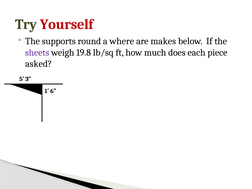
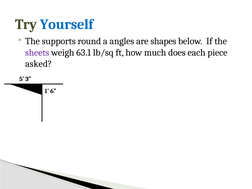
Yourself colour: red -> blue
where: where -> angles
makes: makes -> shapes
19.8: 19.8 -> 63.1
